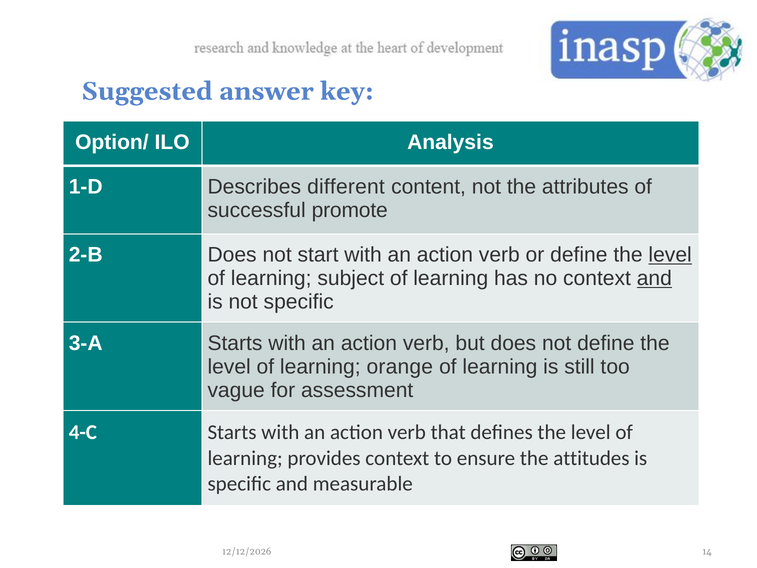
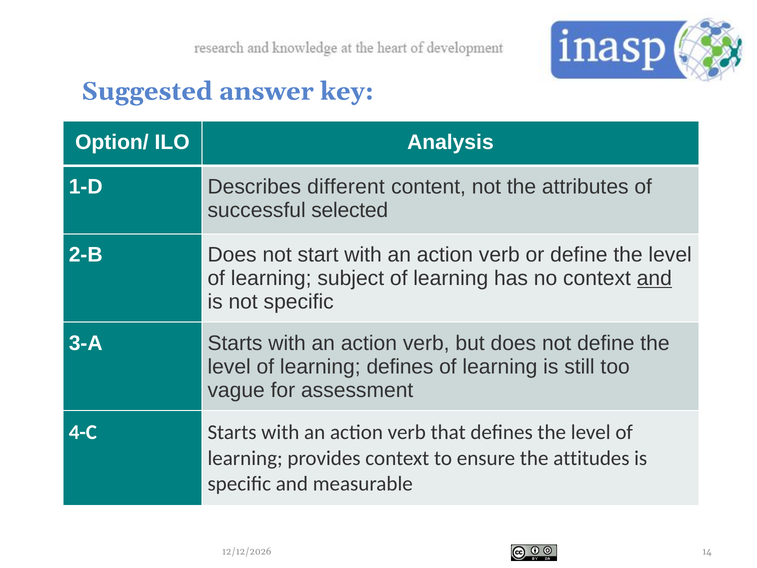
promote: promote -> selected
level at (670, 255) underline: present -> none
learning orange: orange -> defines
